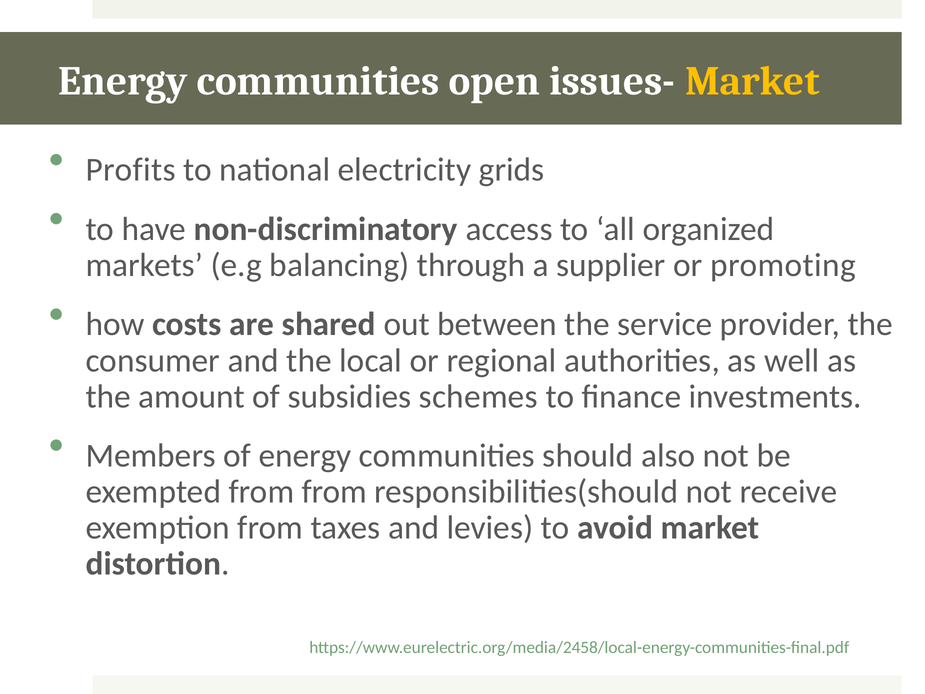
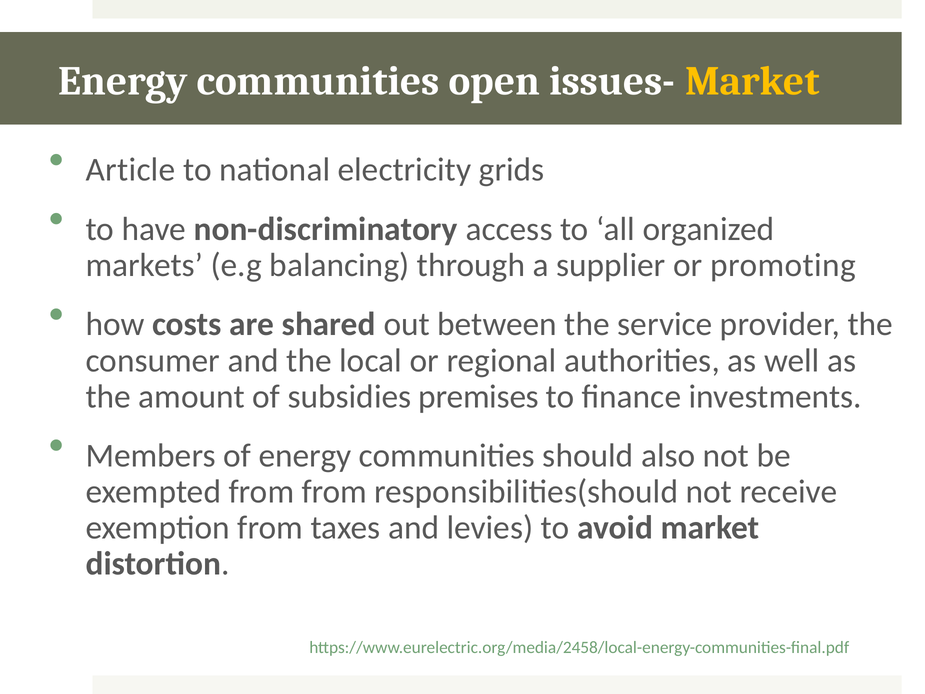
Profits: Profits -> Article
schemes: schemes -> premises
